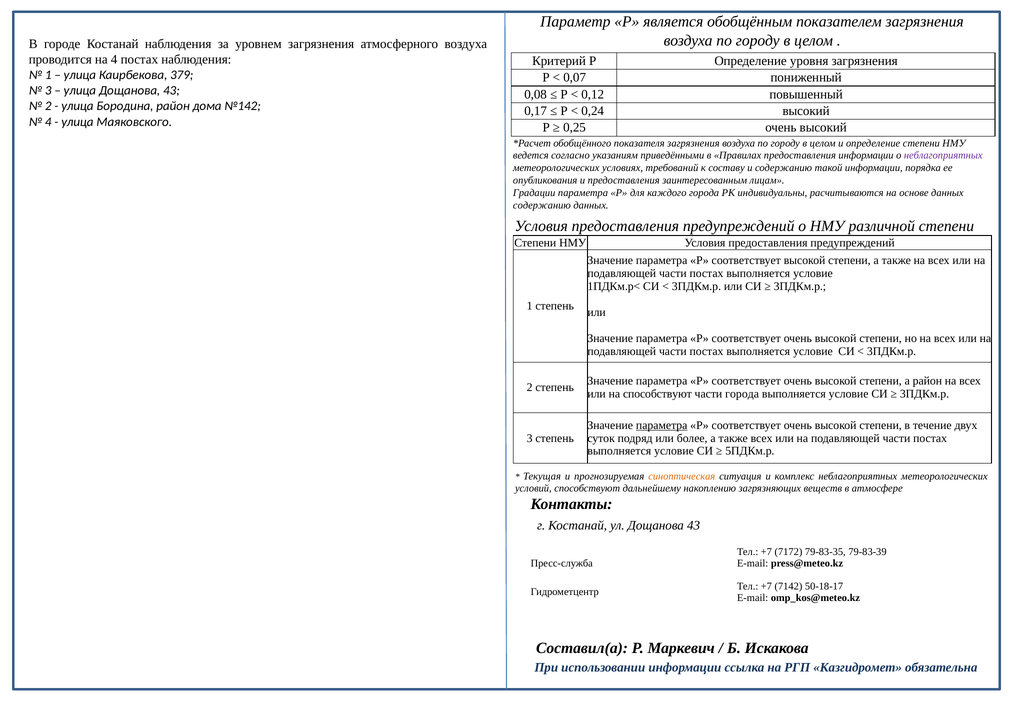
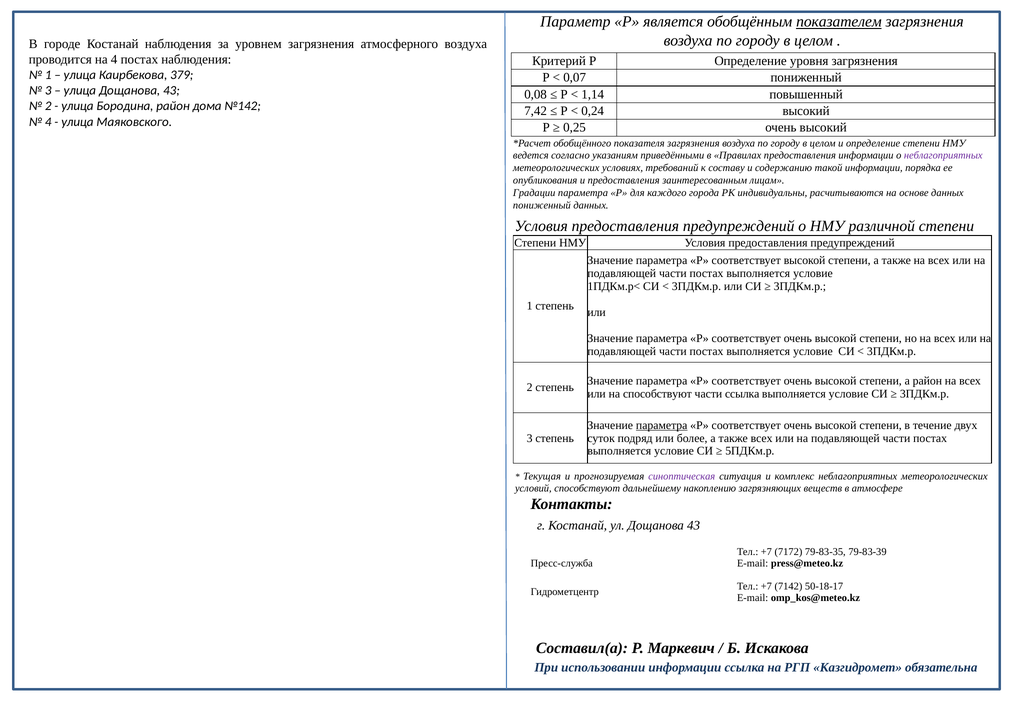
показателем underline: none -> present
0,12: 0,12 -> 1,14
0,17: 0,17 -> 7,42
содержанию at (542, 205): содержанию -> пониженный
части города: города -> ссылка
синоптическая colour: orange -> purple
